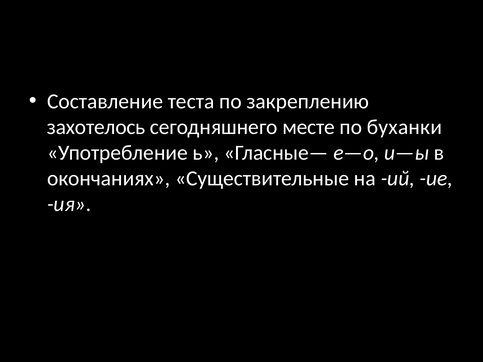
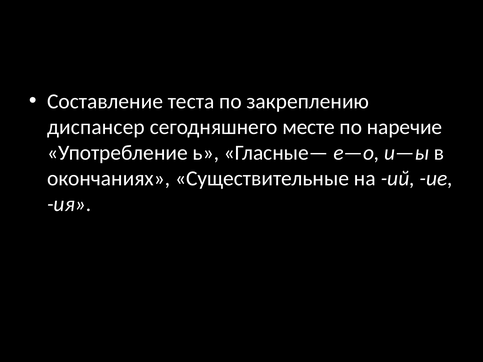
захотелось: захотелось -> диспансер
буханки: буханки -> наречие
